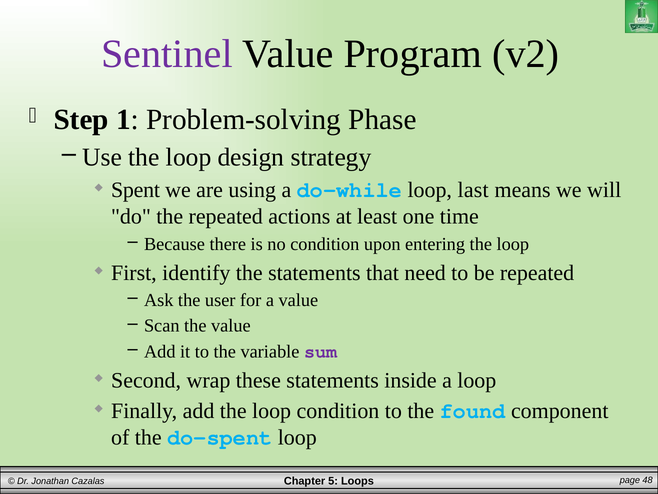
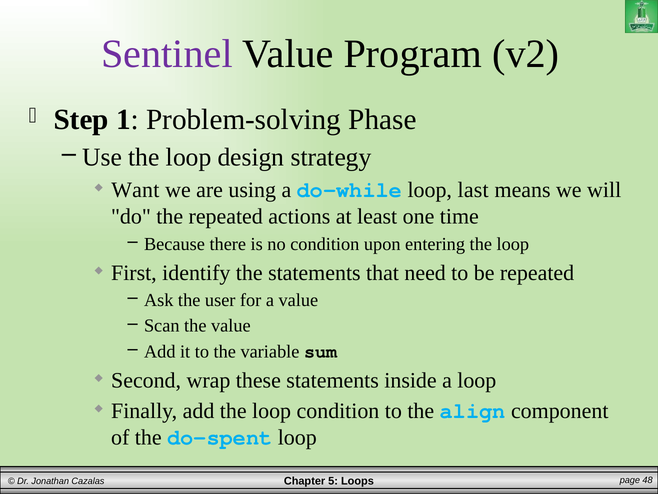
Spent: Spent -> Want
sum colour: purple -> black
found: found -> align
